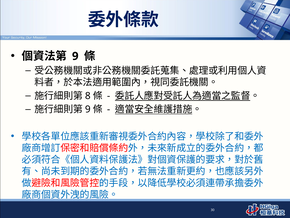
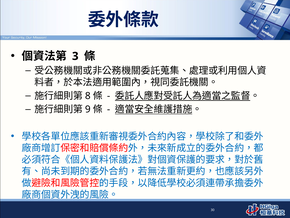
9 at (75, 56): 9 -> 3
